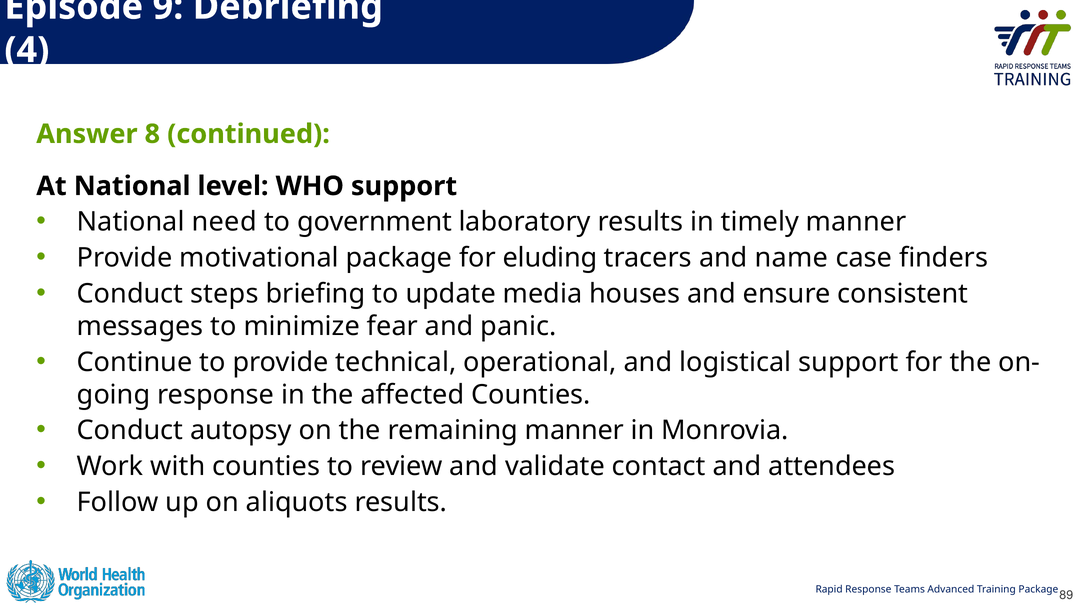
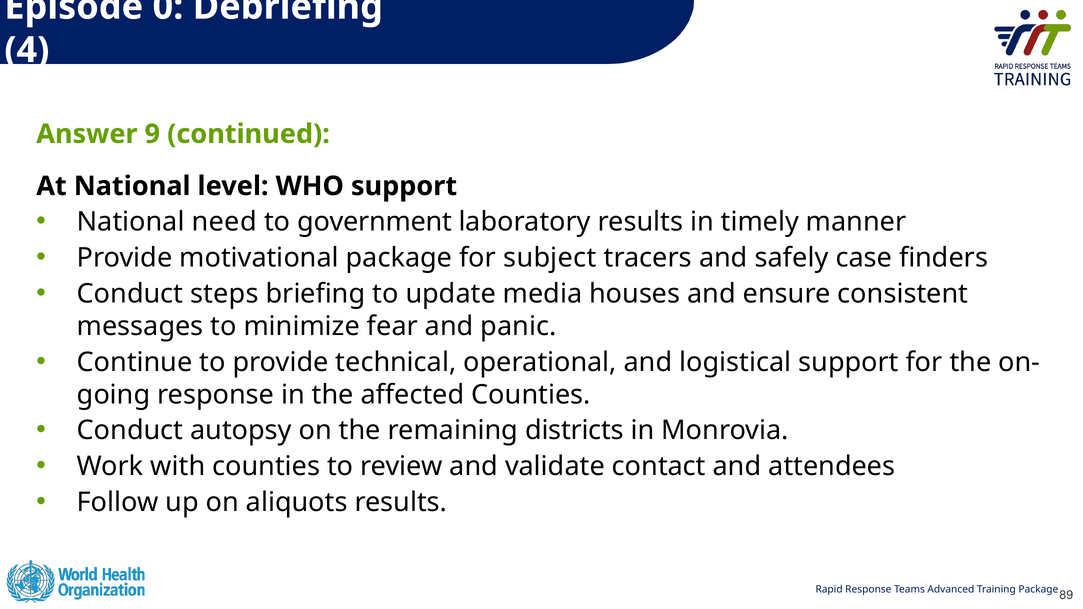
9: 9 -> 0
8: 8 -> 9
eluding: eluding -> subject
name: name -> safely
remaining manner: manner -> districts
